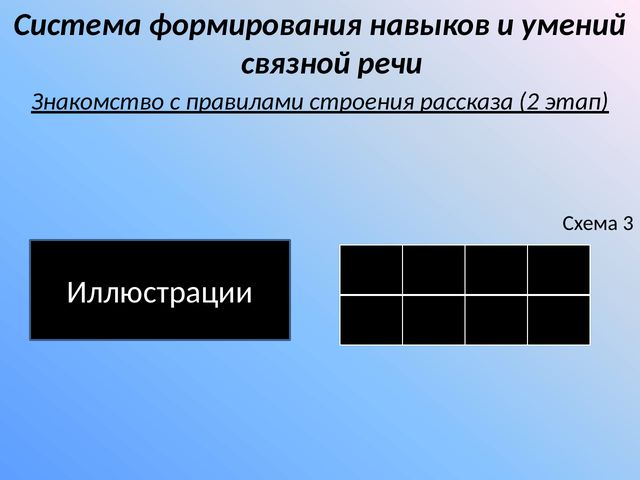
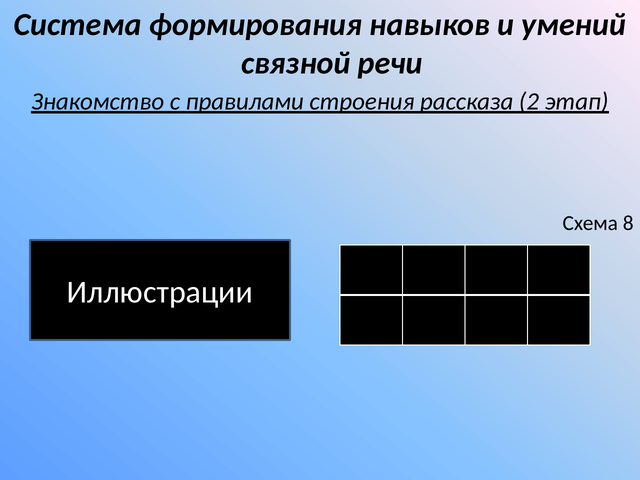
3: 3 -> 8
